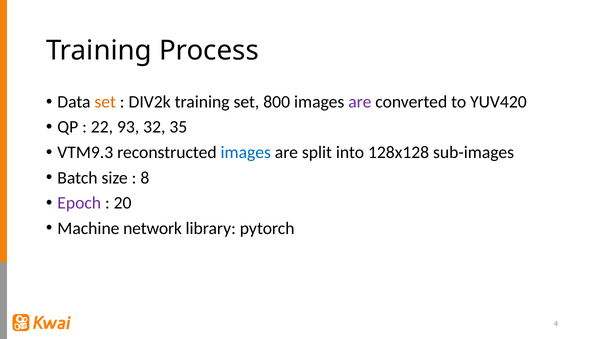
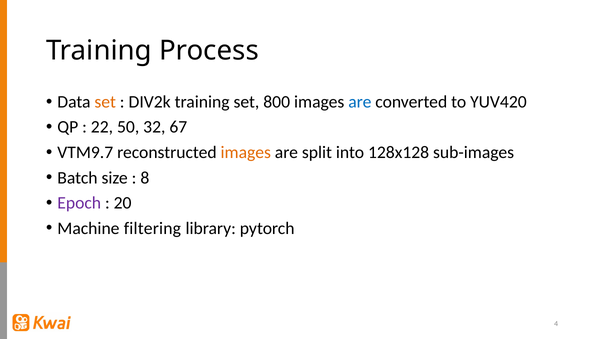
are at (360, 102) colour: purple -> blue
93: 93 -> 50
35: 35 -> 67
VTM9.3: VTM9.3 -> VTM9.7
images at (246, 153) colour: blue -> orange
network: network -> filtering
